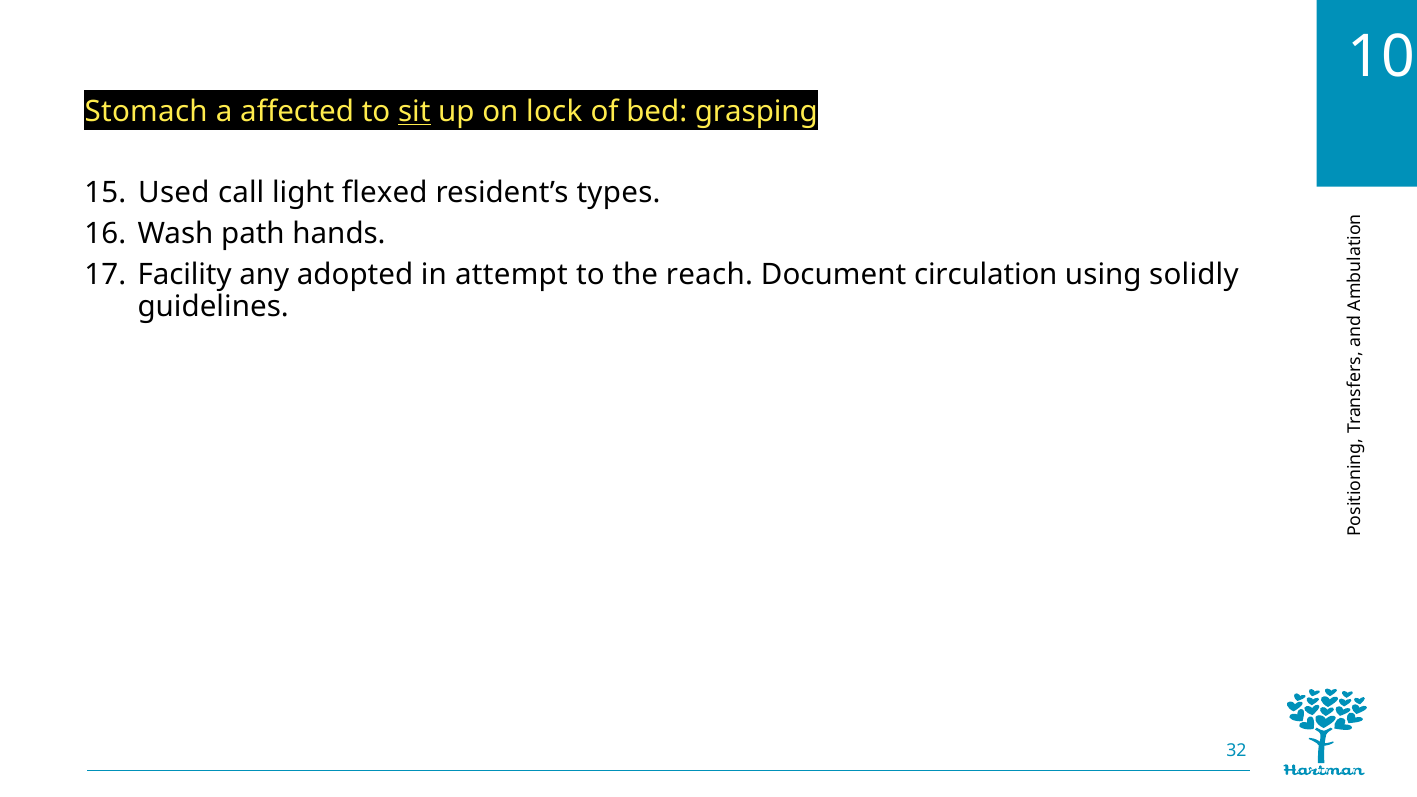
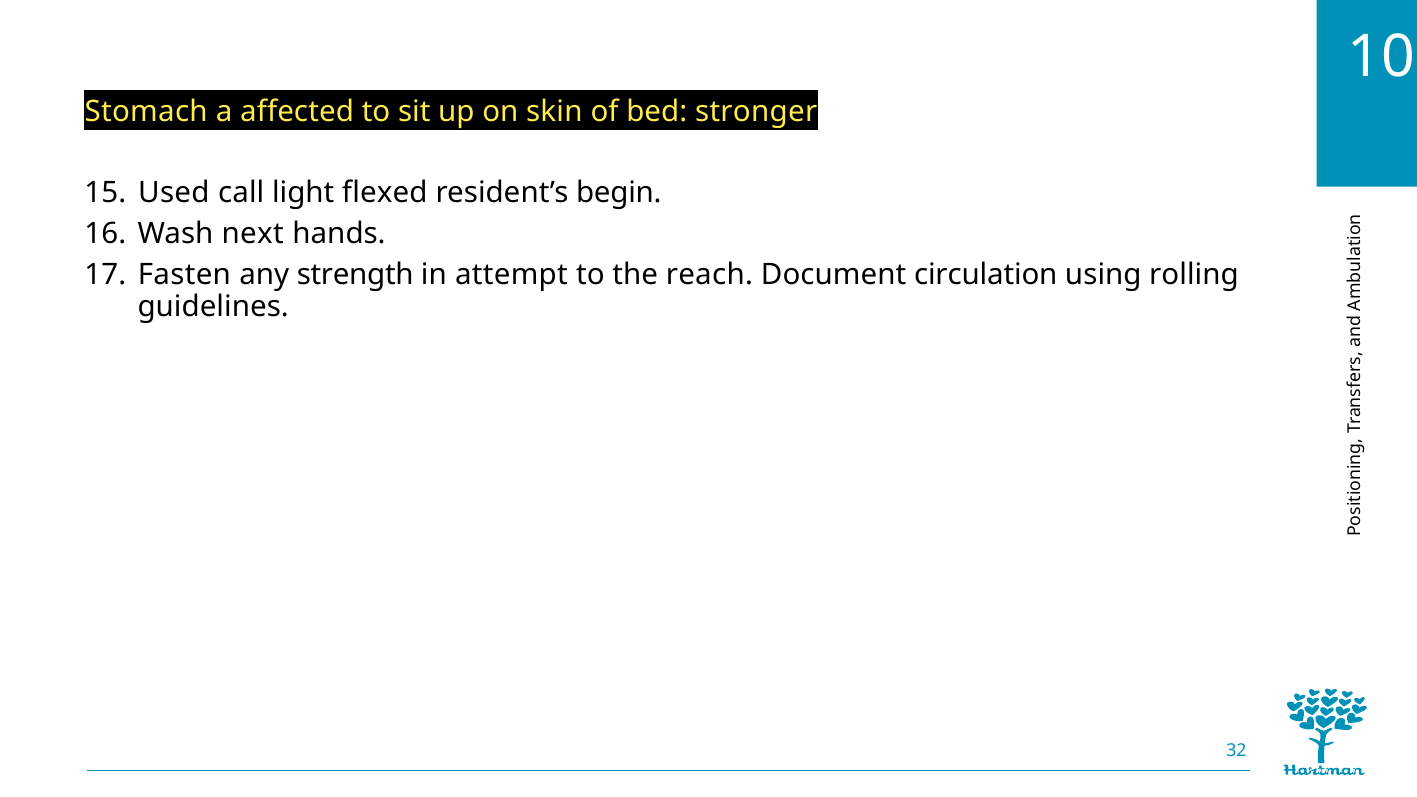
sit underline: present -> none
lock: lock -> skin
grasping: grasping -> stronger
types: types -> begin
path: path -> next
Facility: Facility -> Fasten
adopted: adopted -> strength
solidly: solidly -> rolling
